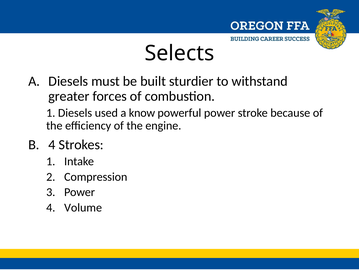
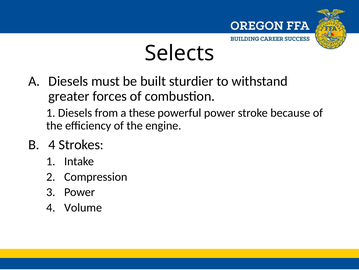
used: used -> from
know: know -> these
